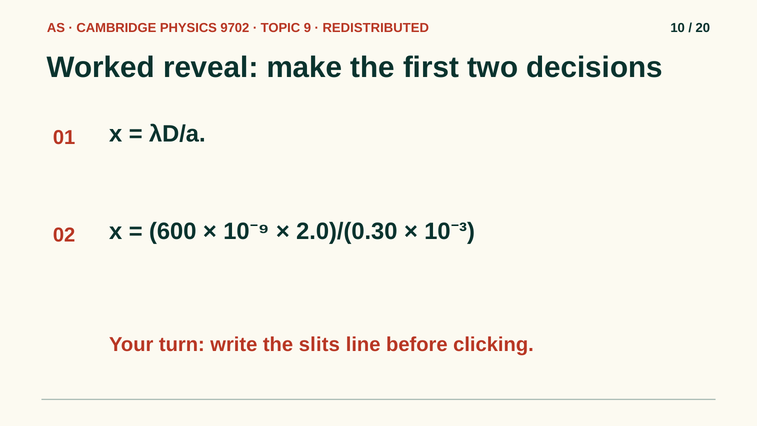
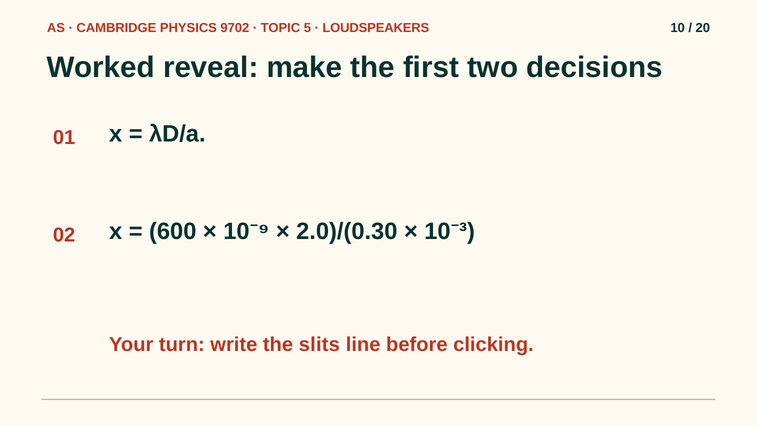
9: 9 -> 5
REDISTRIBUTED: REDISTRIBUTED -> LOUDSPEAKERS
